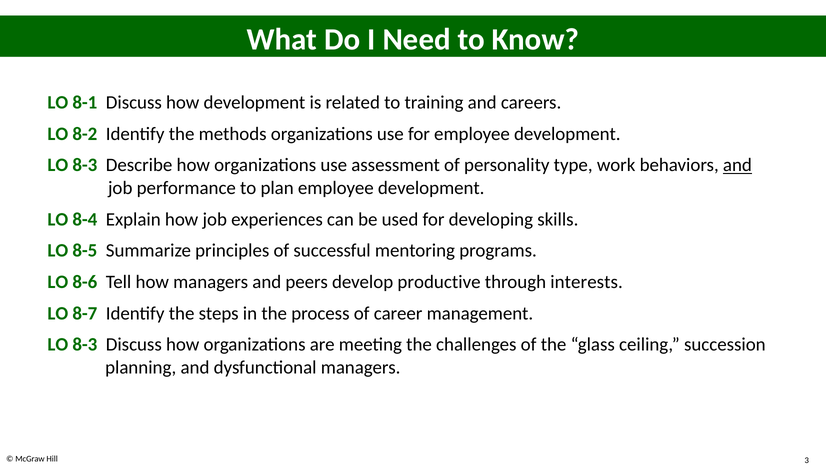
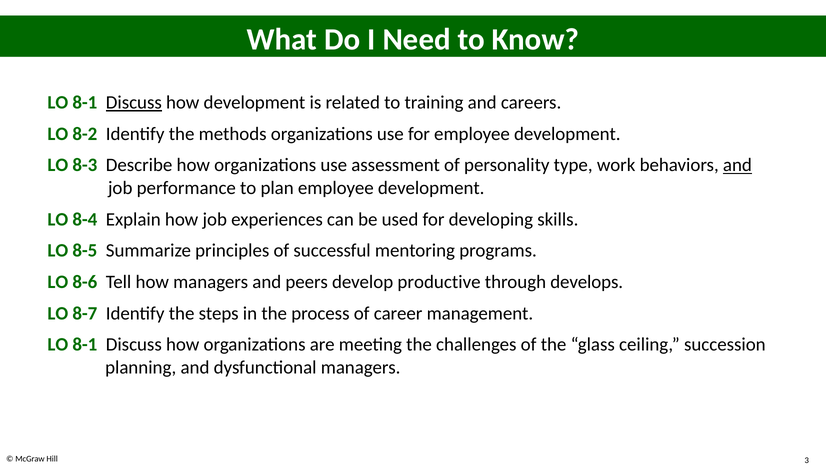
Discuss at (134, 102) underline: none -> present
interests: interests -> develops
8-3 at (85, 344): 8-3 -> 8-1
